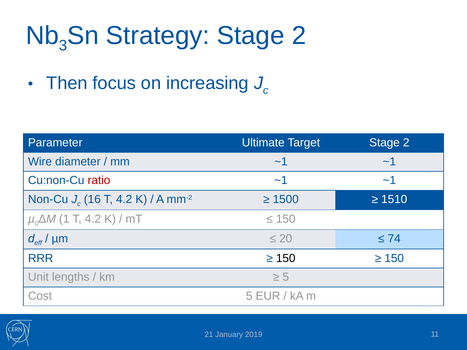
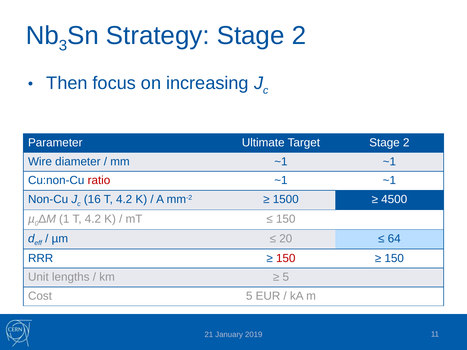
1510: 1510 -> 4500
74: 74 -> 64
150 at (286, 258) colour: black -> red
